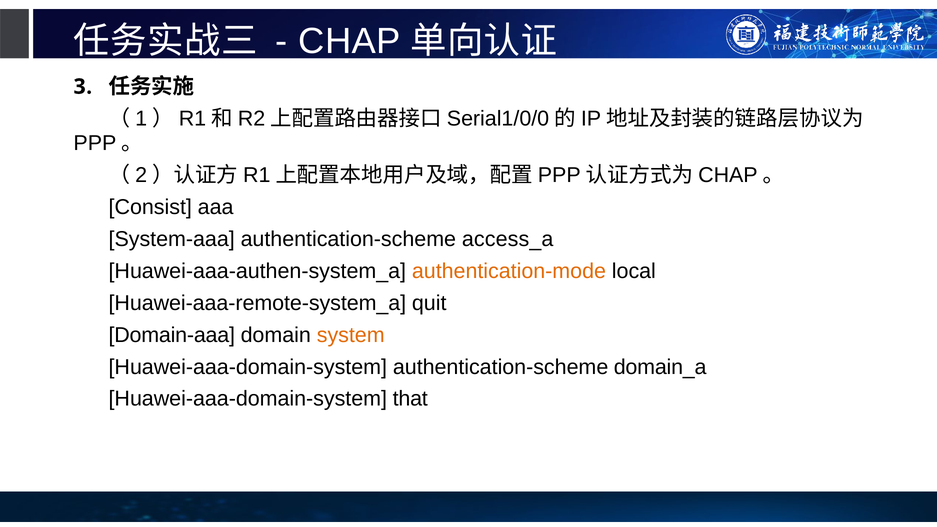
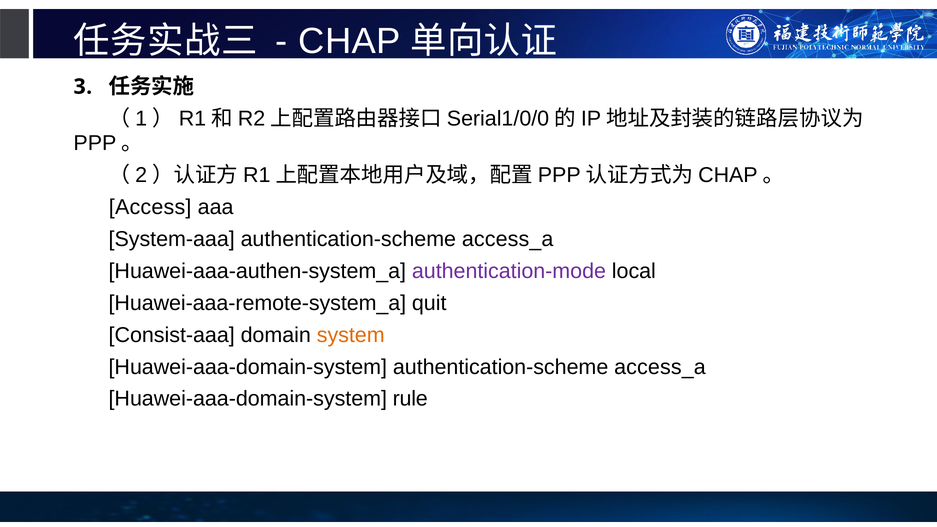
Consist: Consist -> Access
authentication-mode colour: orange -> purple
Domain-aaa: Domain-aaa -> Consist-aaa
Huawei-aaa-domain-system authentication-scheme domain_a: domain_a -> access_a
that: that -> rule
